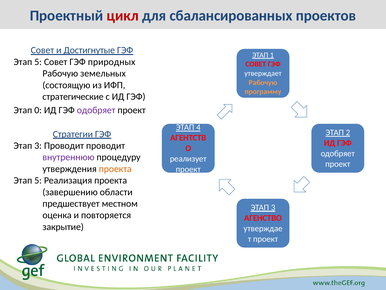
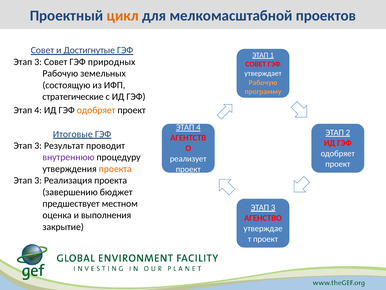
цикл colour: red -> orange
сбалансированных: сбалансированных -> мелкомасштабной
5 at (38, 62): 5 -> 3
0 at (38, 110): 0 -> 4
одобряет at (96, 110) colour: purple -> orange
Стратегии: Стратегии -> Итоговые
3 Проводит: Проводит -> Результат
5 at (38, 180): 5 -> 3
области: области -> бюджет
повторяется: повторяется -> выполнения
